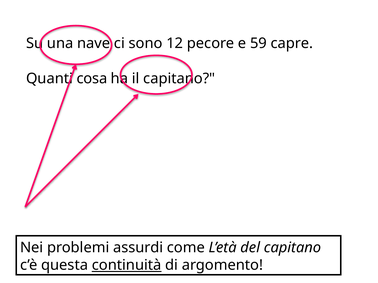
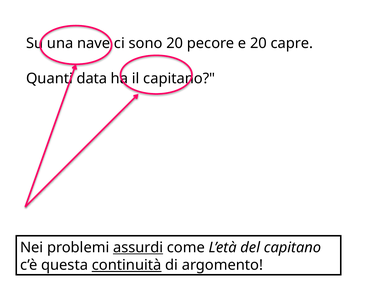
sono 12: 12 -> 20
e 59: 59 -> 20
cosa: cosa -> data
assurdi underline: none -> present
